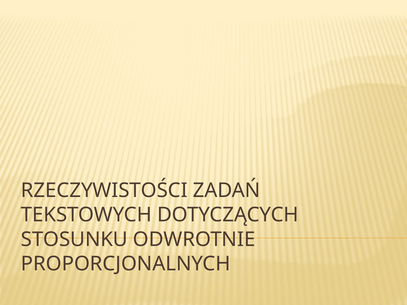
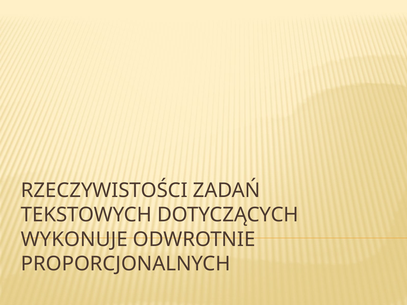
STOSUNKU: STOSUNKU -> WYKONUJE
